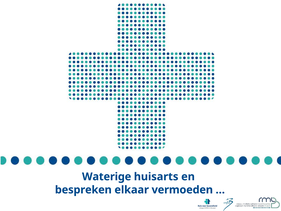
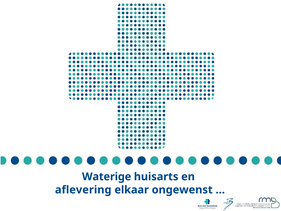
bespreken: bespreken -> aflevering
vermoeden: vermoeden -> ongewenst
